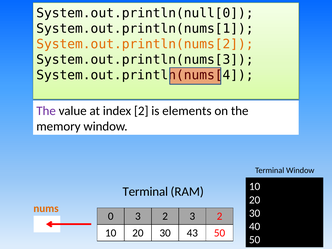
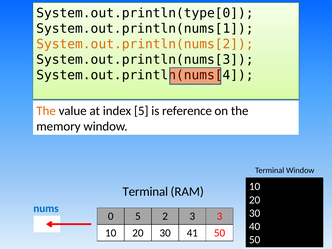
System.out.println(null[0: System.out.println(null[0 -> System.out.println(type[0
The at (46, 111) colour: purple -> orange
index 2: 2 -> 5
elements: elements -> reference
nums colour: orange -> blue
0 3: 3 -> 5
2 3 2: 2 -> 3
43: 43 -> 41
